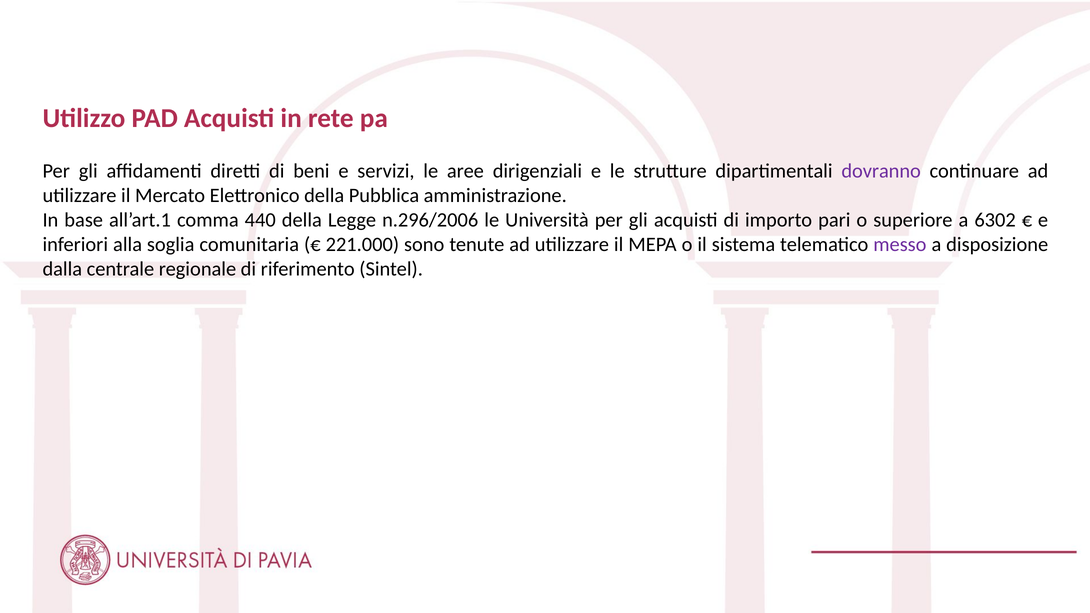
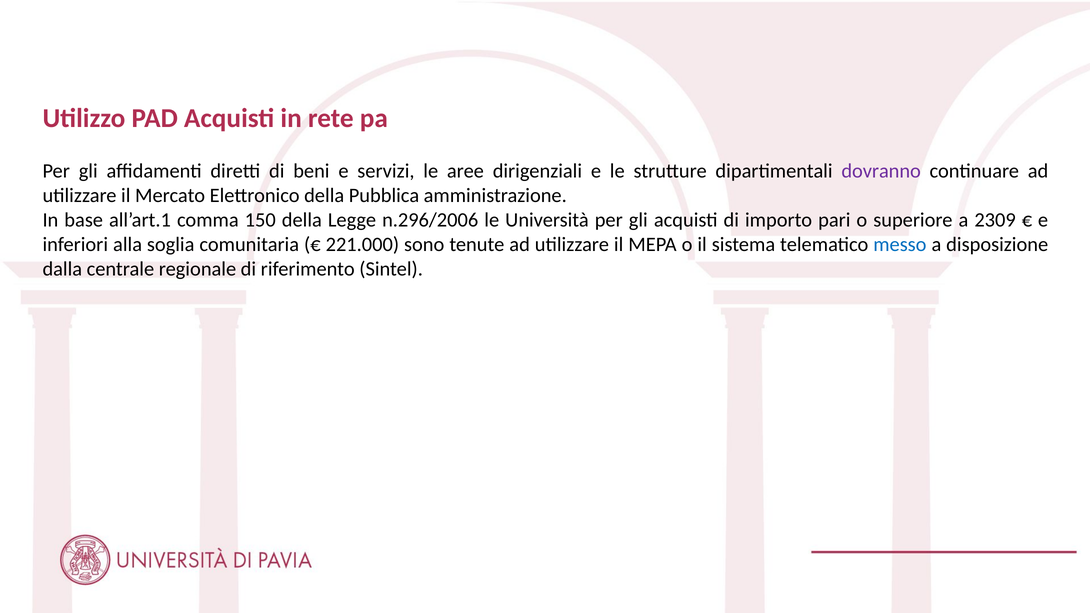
440: 440 -> 150
6302: 6302 -> 2309
messo colour: purple -> blue
